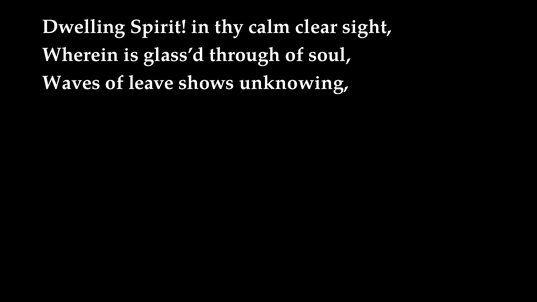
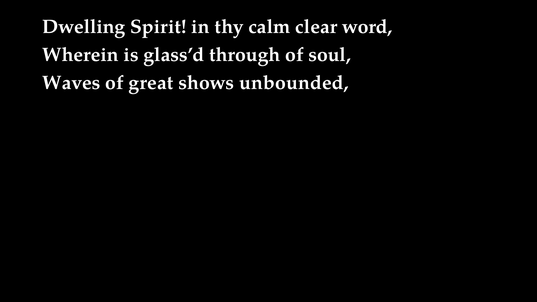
sight: sight -> word
leave: leave -> great
unknowing: unknowing -> unbounded
